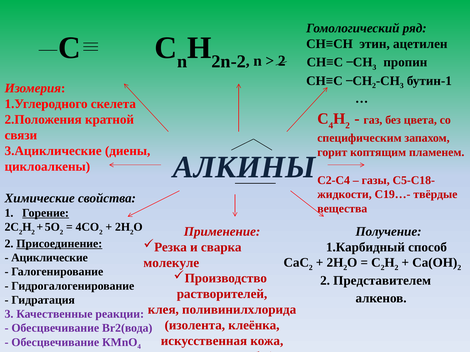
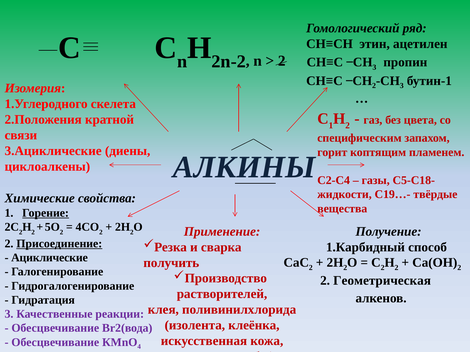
4 at (331, 126): 4 -> 1
молекуле: молекуле -> получить
Представителем: Представителем -> Геометрическая
